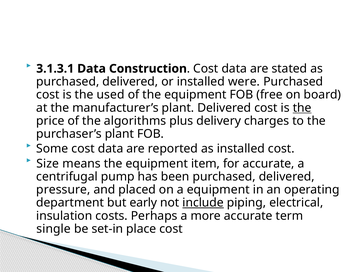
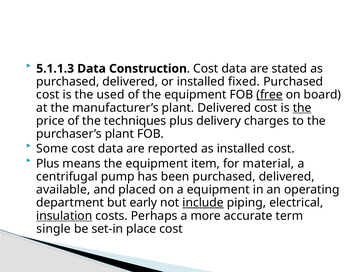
3.1.3.1: 3.1.3.1 -> 5.1.1.3
were: were -> fixed
free underline: none -> present
algorithms: algorithms -> techniques
Size at (48, 164): Size -> Plus
for accurate: accurate -> material
pressure: pressure -> available
insulation underline: none -> present
